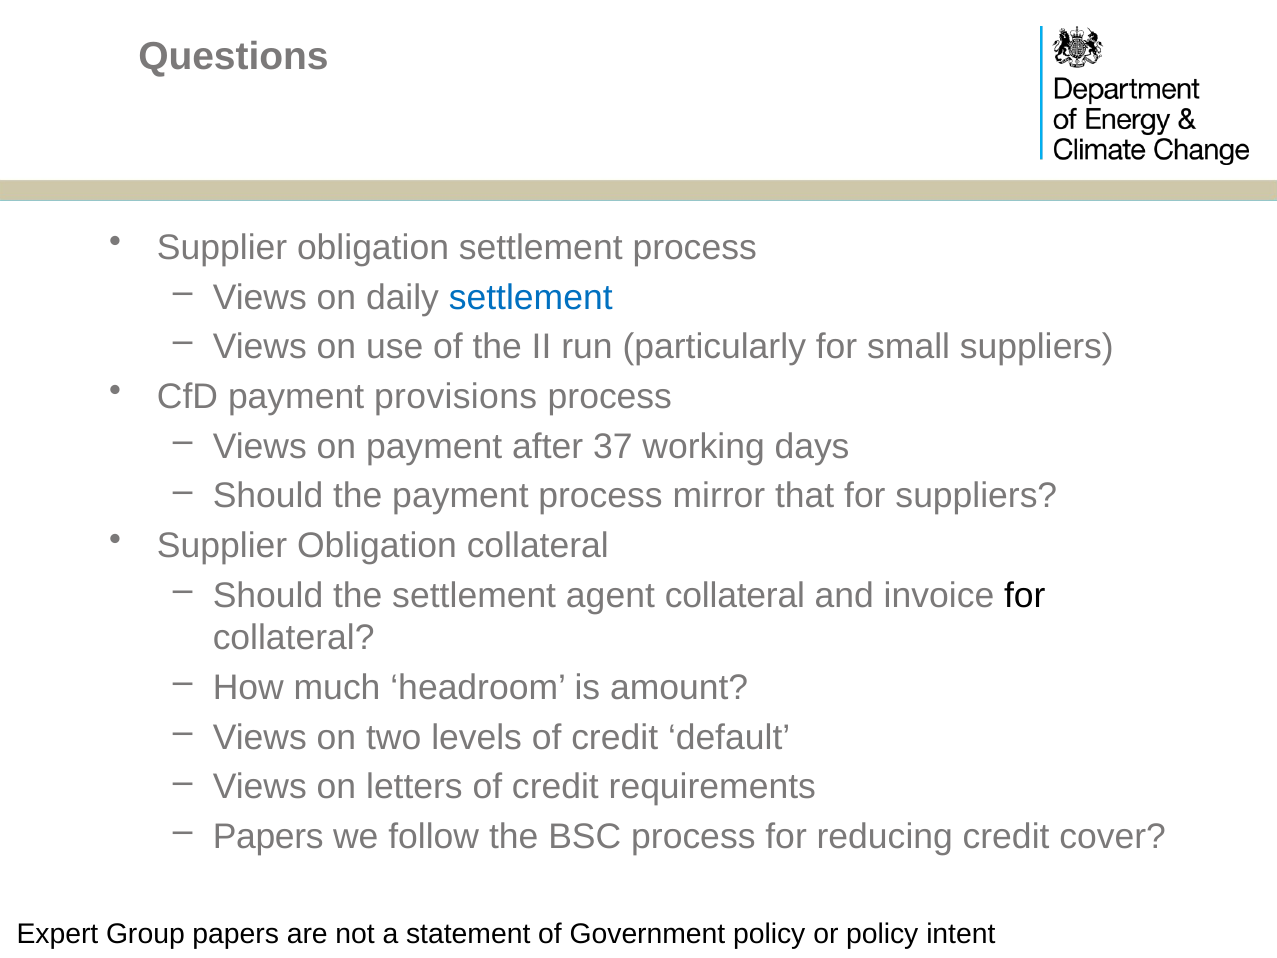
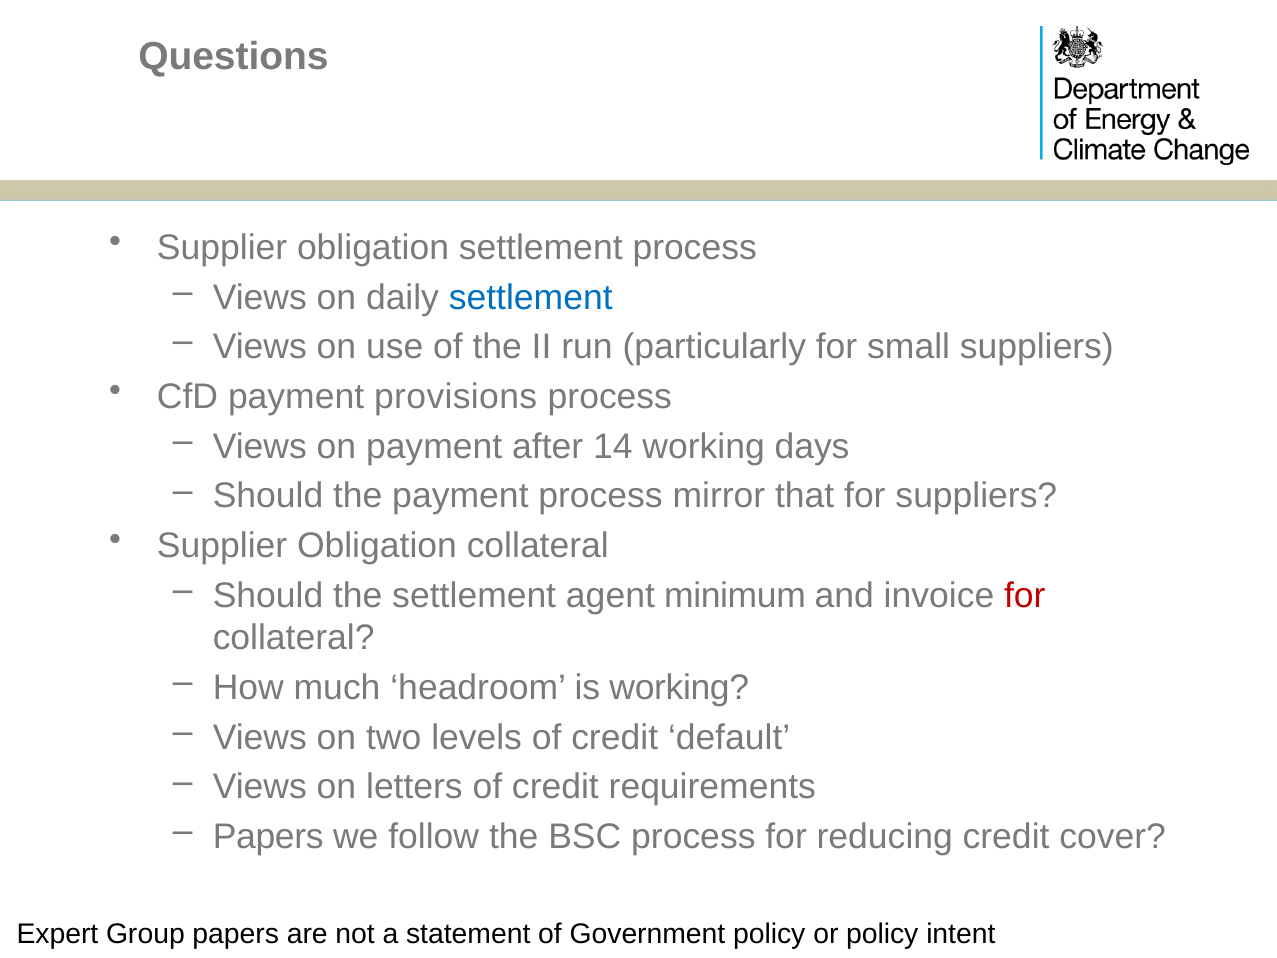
37: 37 -> 14
agent collateral: collateral -> minimum
for at (1025, 595) colour: black -> red
is amount: amount -> working
